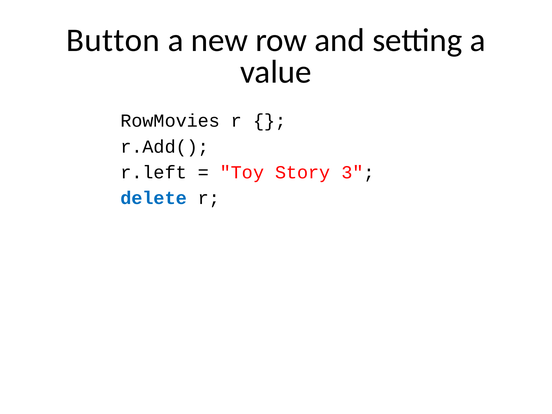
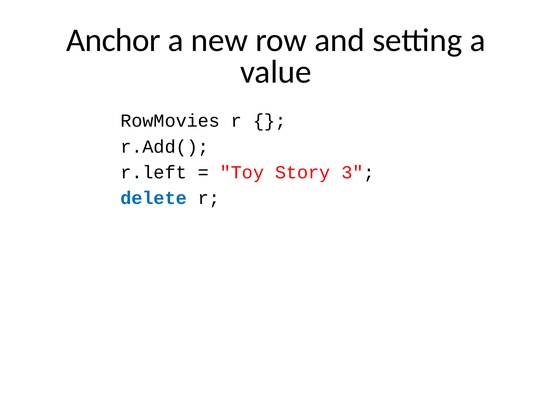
Button: Button -> Anchor
